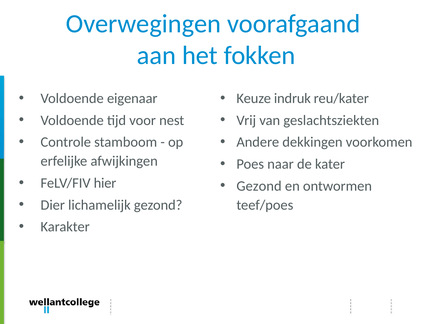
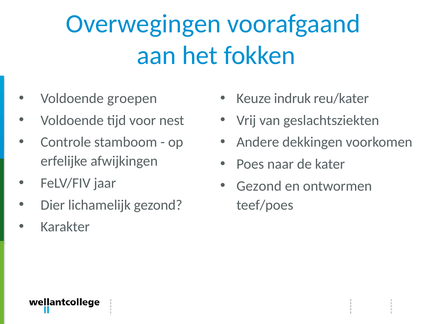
eigenaar: eigenaar -> groepen
hier: hier -> jaar
